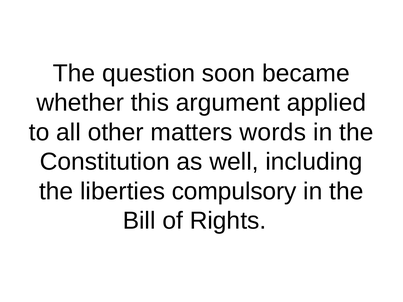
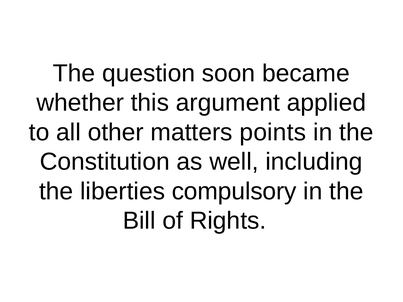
words: words -> points
